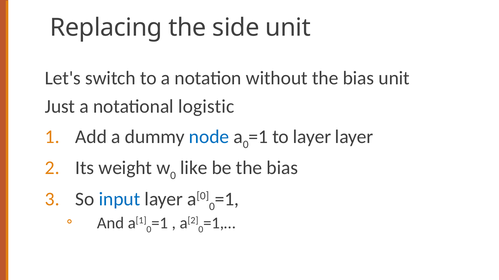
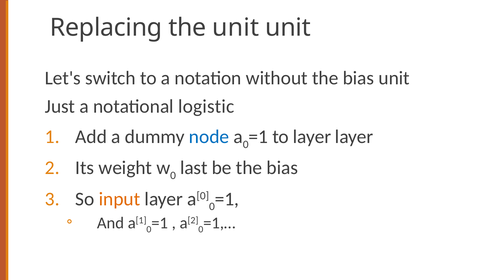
the side: side -> unit
like: like -> last
input colour: blue -> orange
